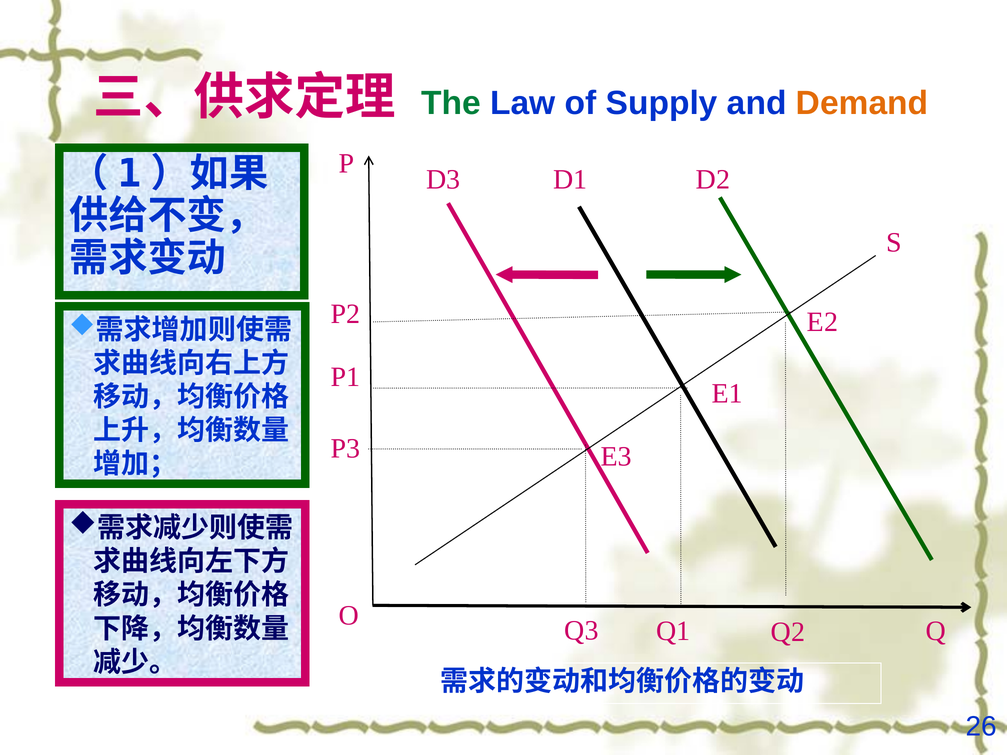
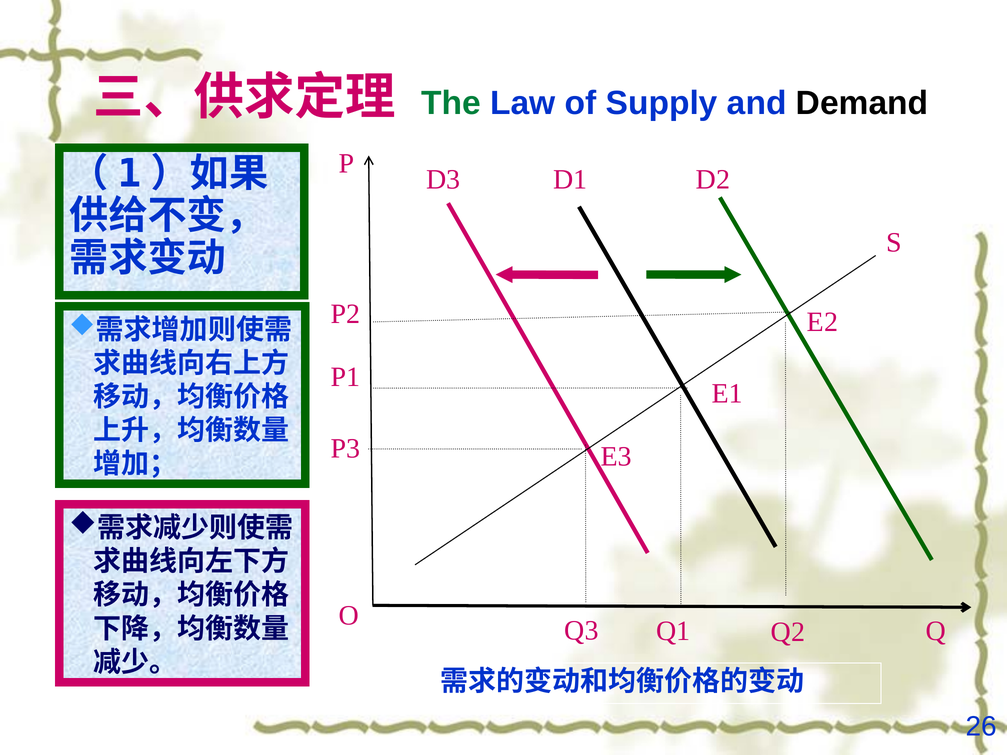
Demand colour: orange -> black
